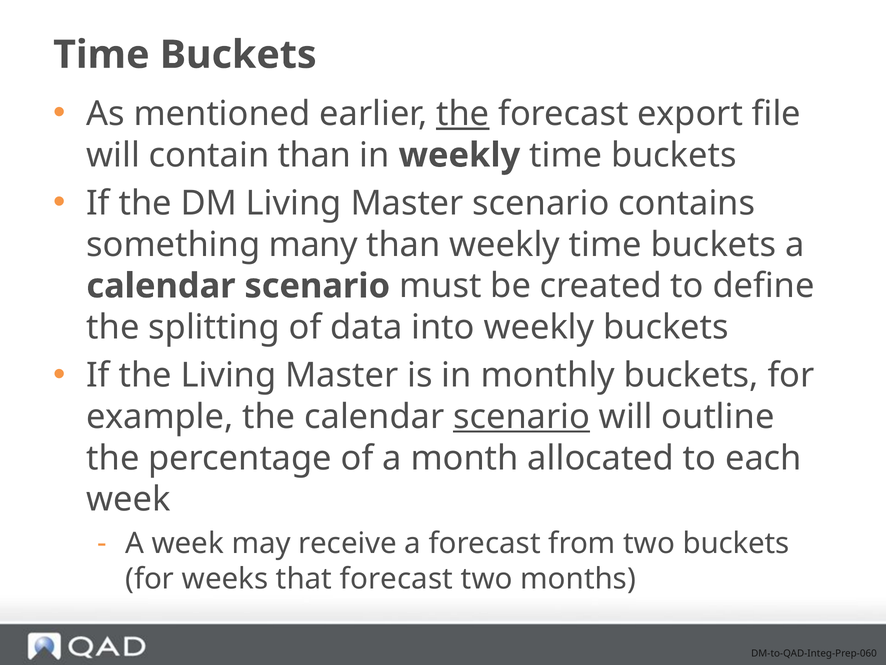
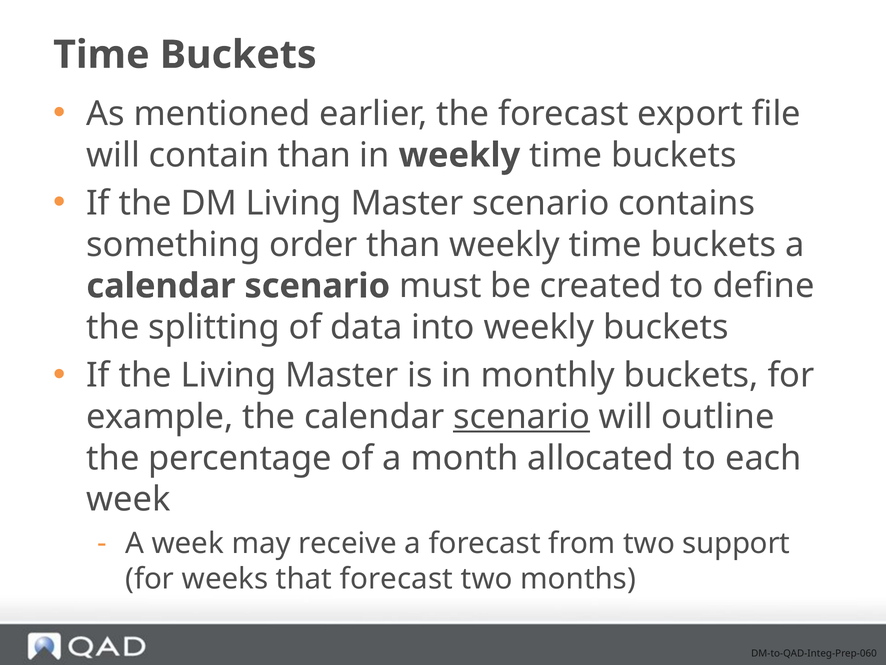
the at (463, 114) underline: present -> none
many: many -> order
two buckets: buckets -> support
